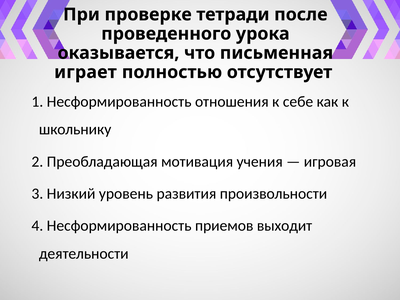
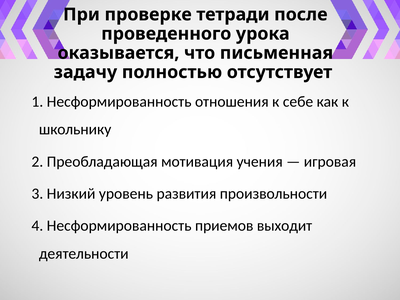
играет: играет -> задачу
